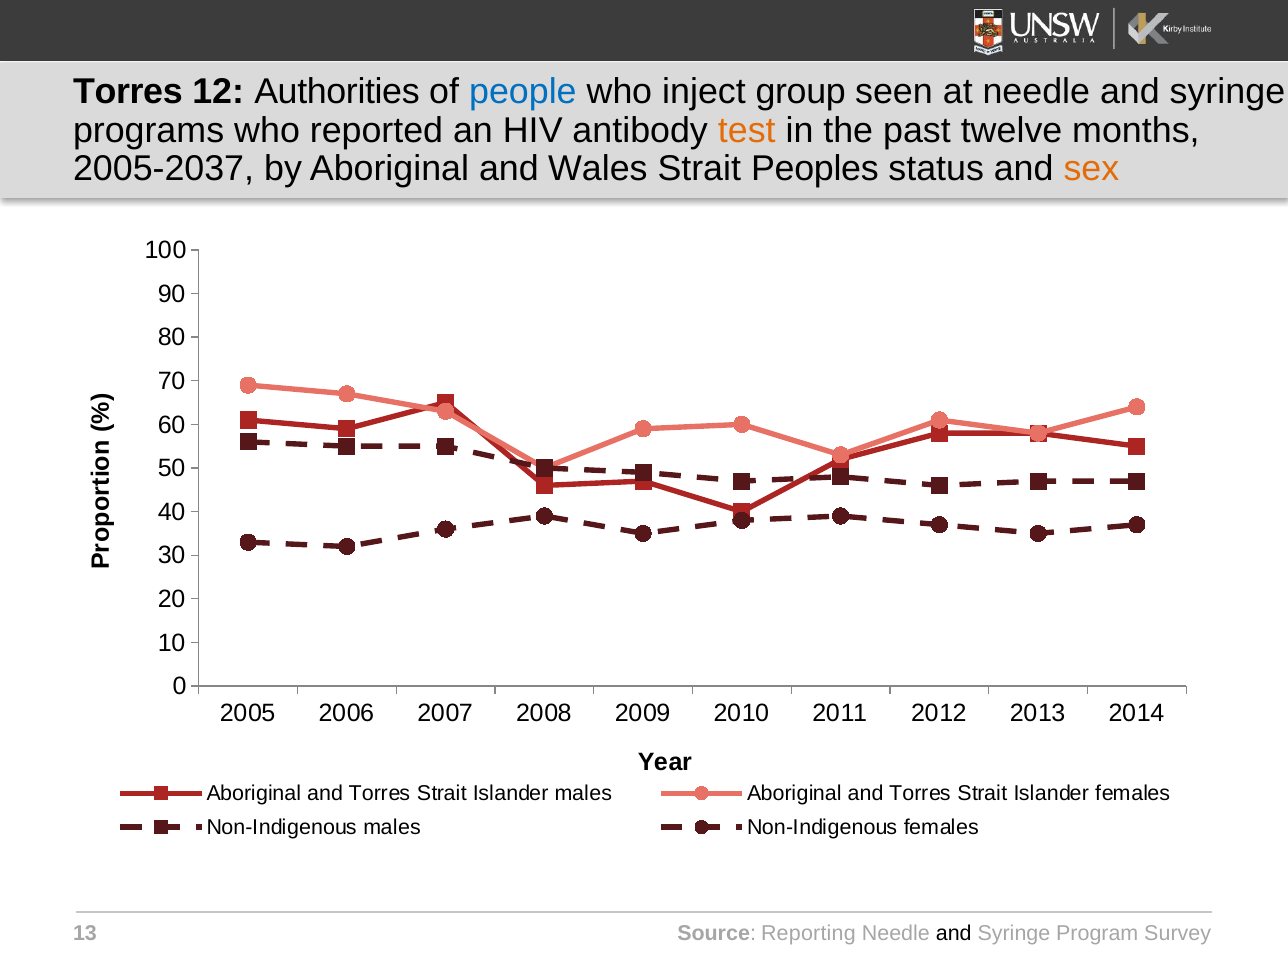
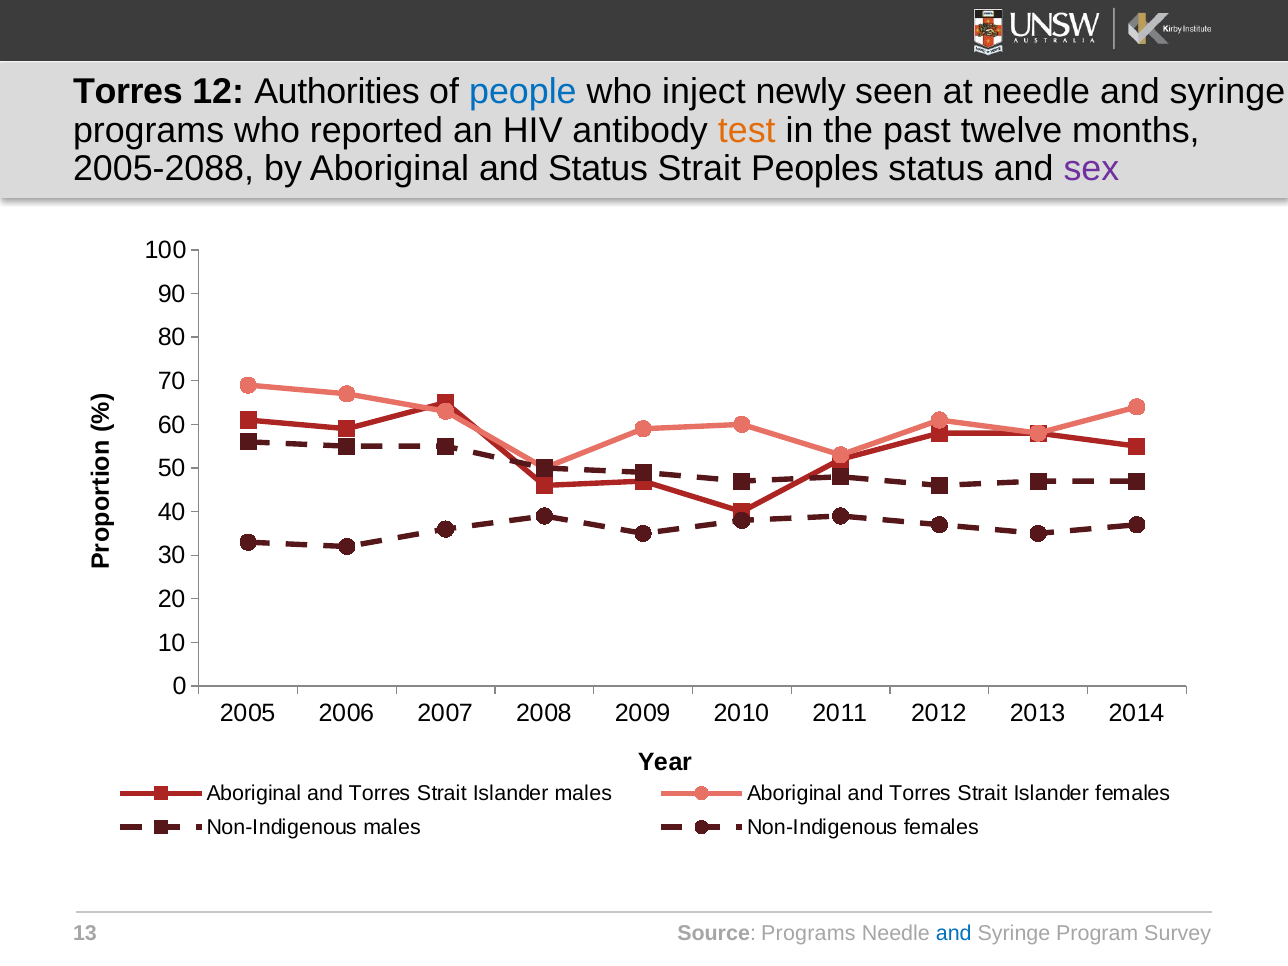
group: group -> newly
2005-2037: 2005-2037 -> 2005-2088
and Wales: Wales -> Status
sex colour: orange -> purple
Source Reporting: Reporting -> Programs
and at (954, 934) colour: black -> blue
